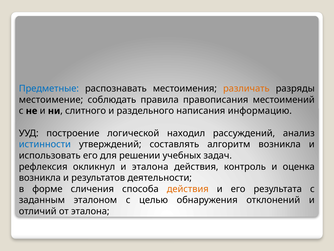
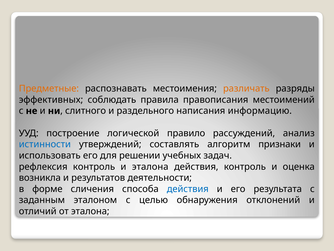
Предметные colour: blue -> orange
местоимение: местоимение -> эффективных
находил: находил -> правило
алгоритм возникла: возникла -> признаки
рефлексия окликнул: окликнул -> контроль
действия at (188, 189) colour: orange -> blue
